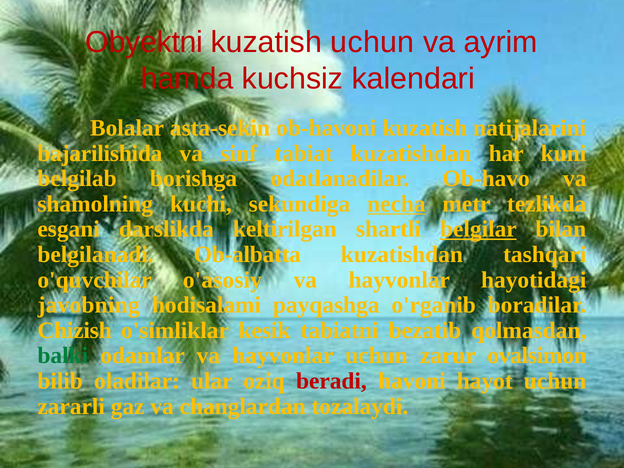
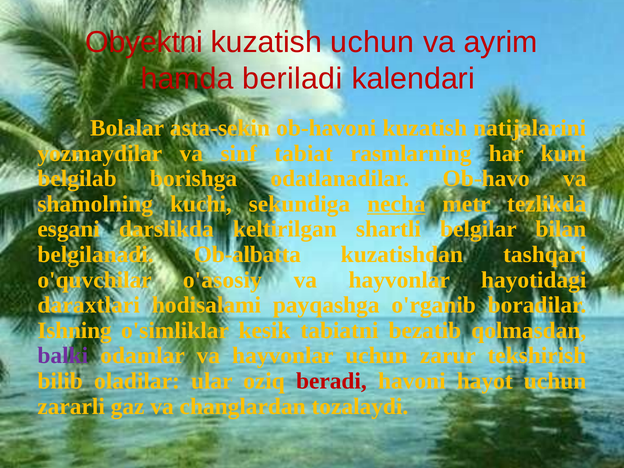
kuchsiz: kuchsiz -> beriladi
bajarilishida: bajarilishida -> yozmaydilar
tabiat kuzatishdan: kuzatishdan -> rasmlarning
belgilar underline: present -> none
javobning: javobning -> daraxtlari
Chizish: Chizish -> Ishning
balki colour: green -> purple
ovalsimon: ovalsimon -> tekshirish
